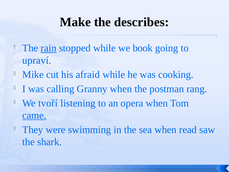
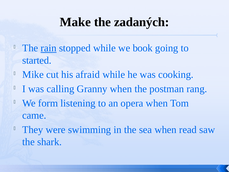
describes: describes -> zadaných
upraví: upraví -> started
tvoří: tvoří -> form
came underline: present -> none
